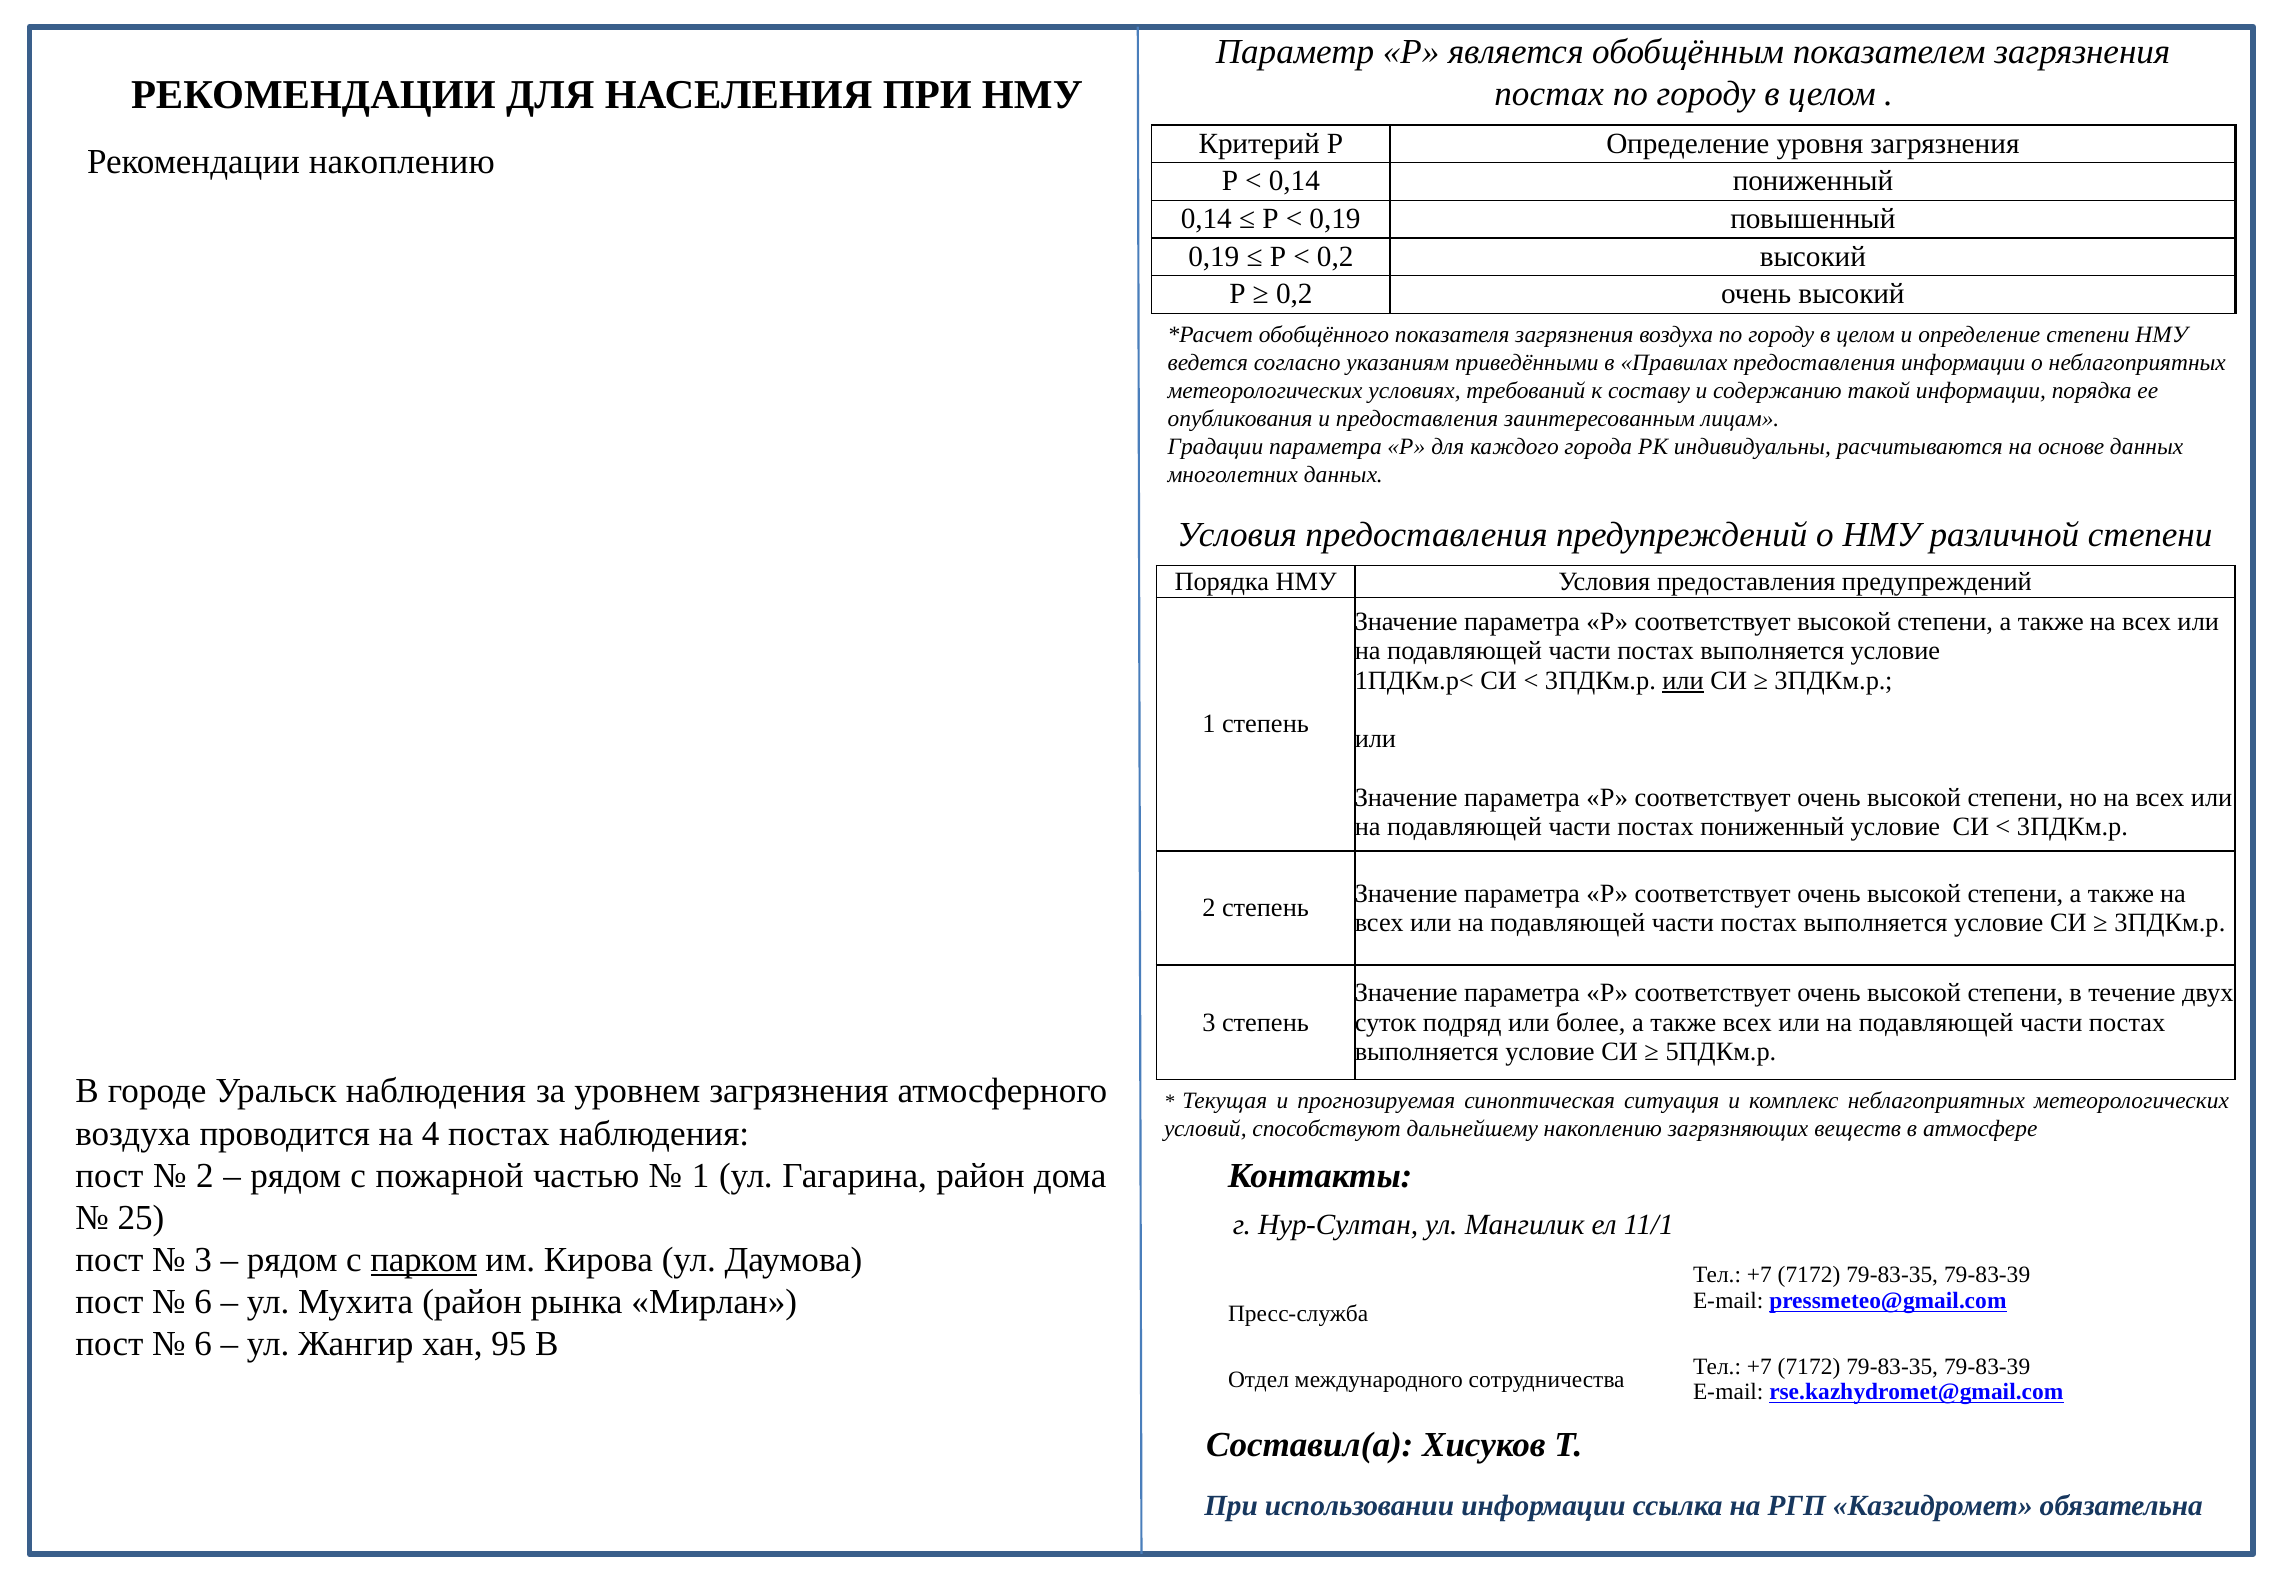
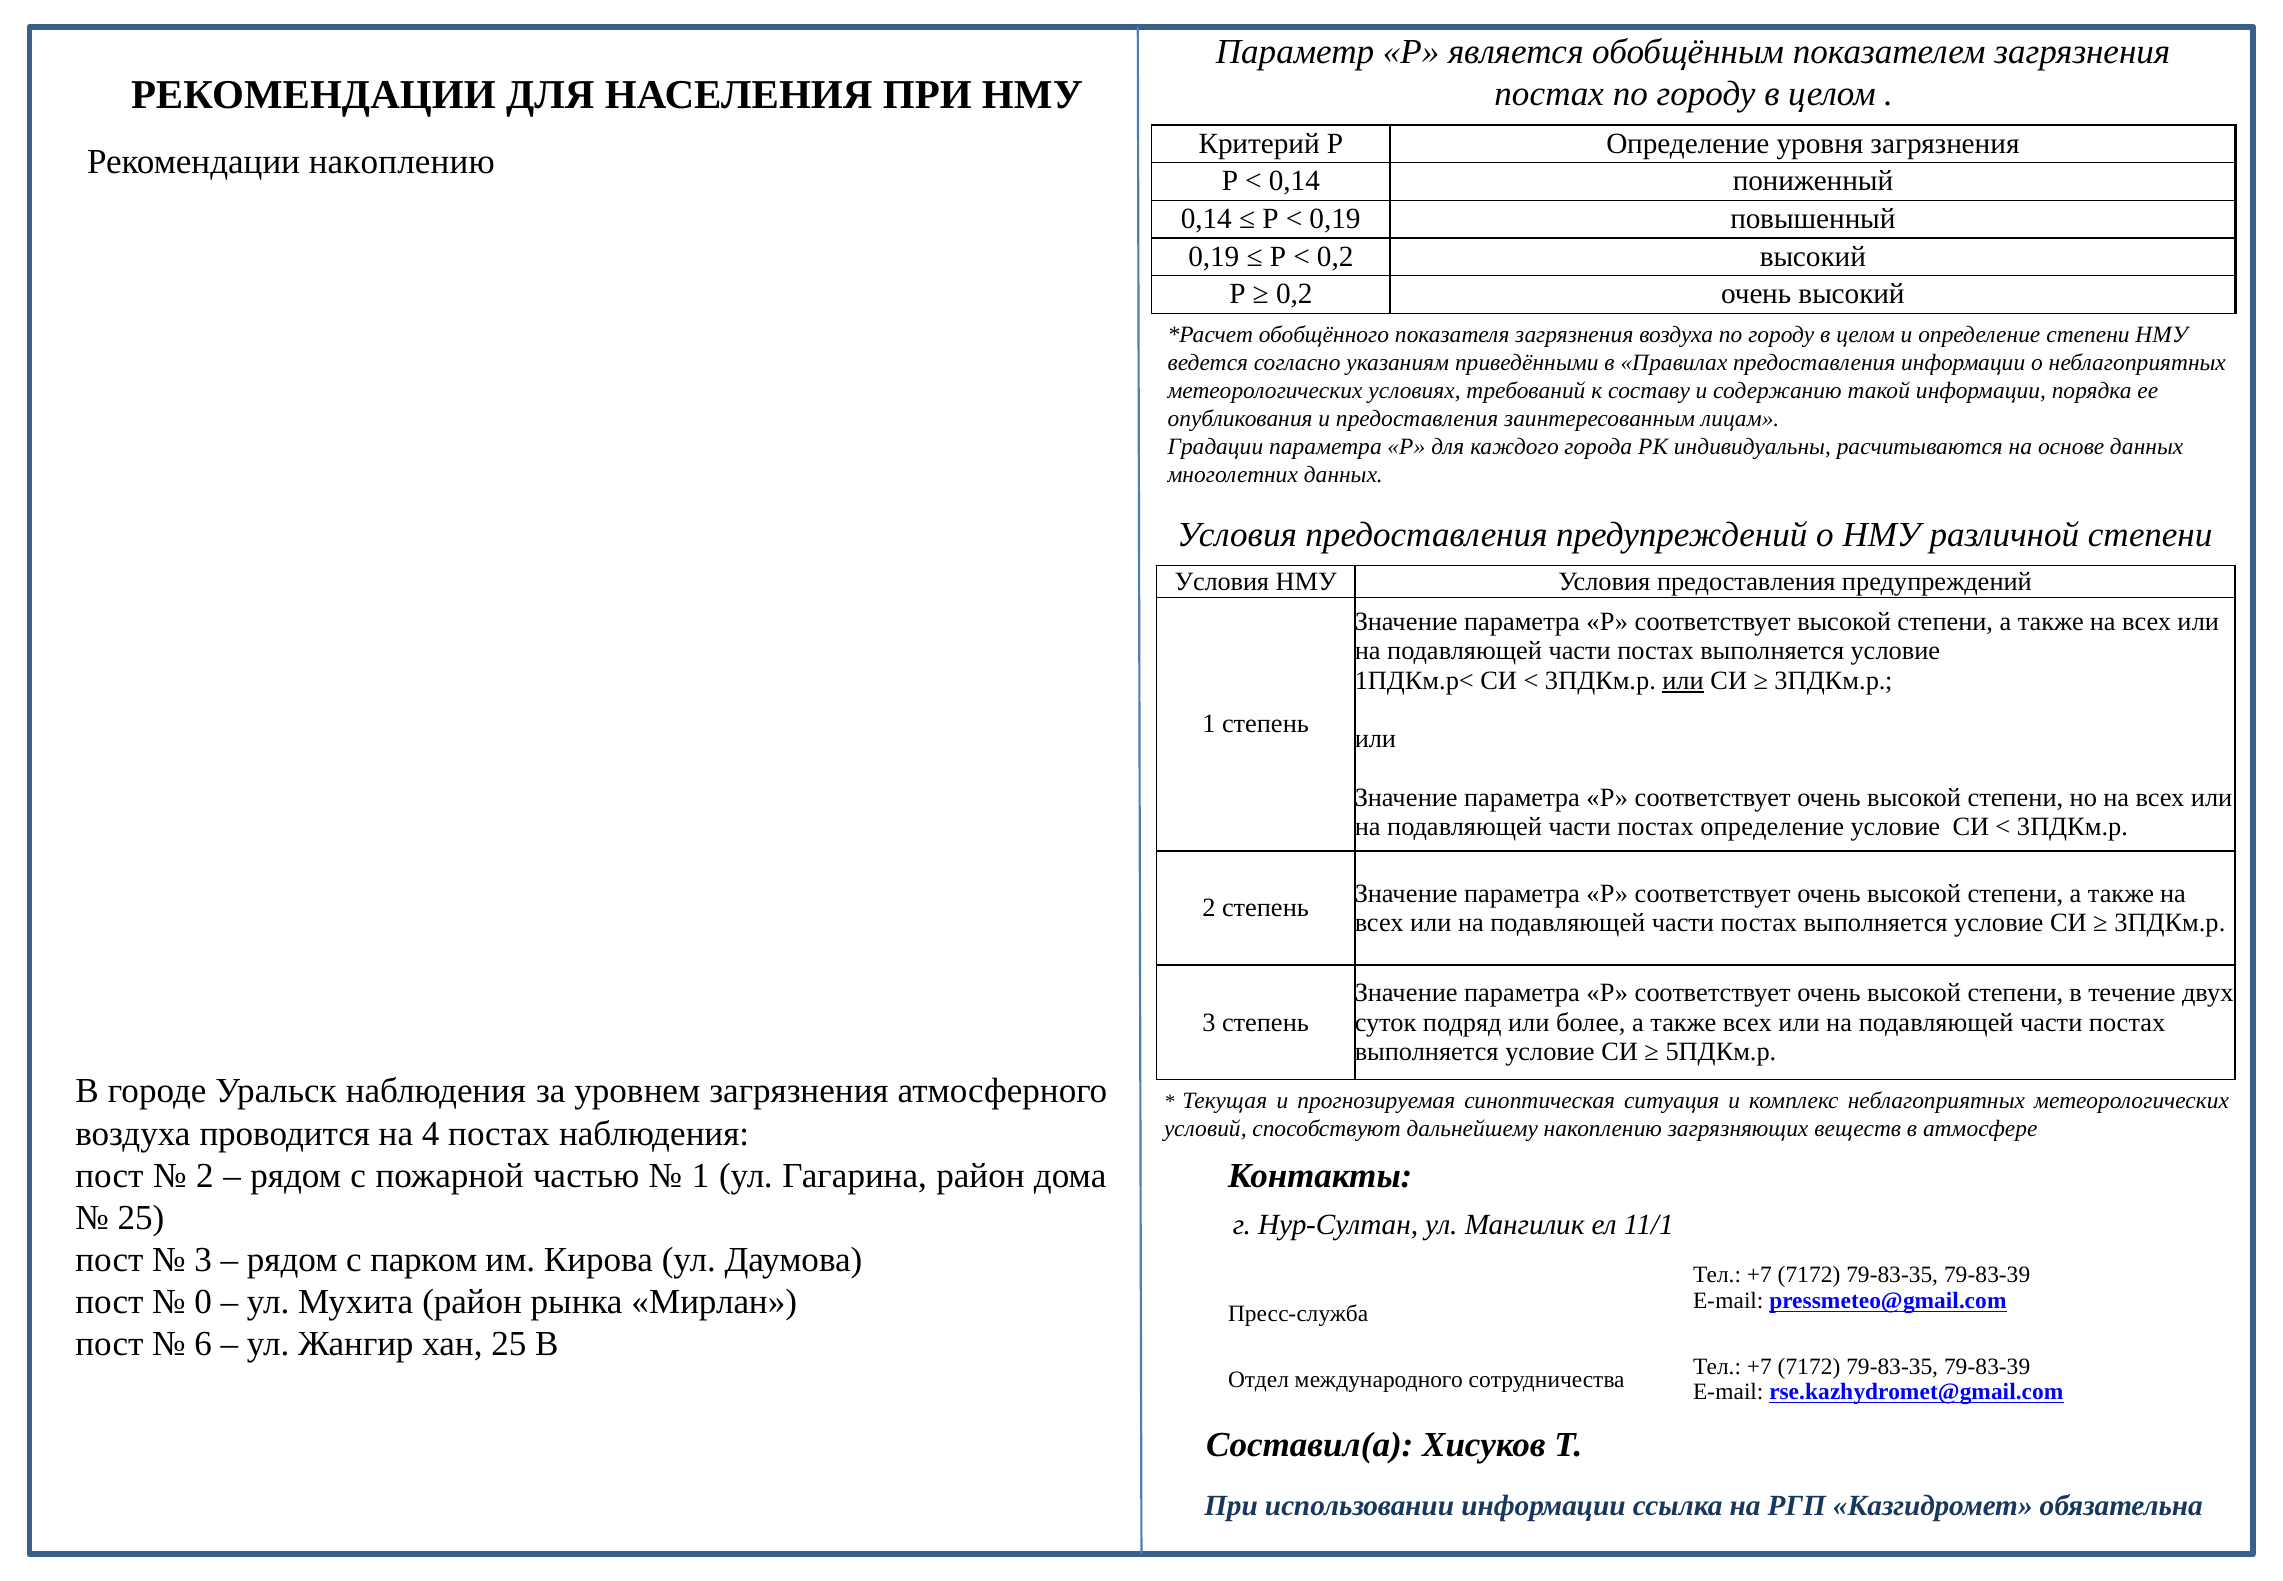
Порядка at (1222, 581): Порядка -> Условия
постах пониженный: пониженный -> определение
парком underline: present -> none
6 at (203, 1302): 6 -> 0
хан 95: 95 -> 25
